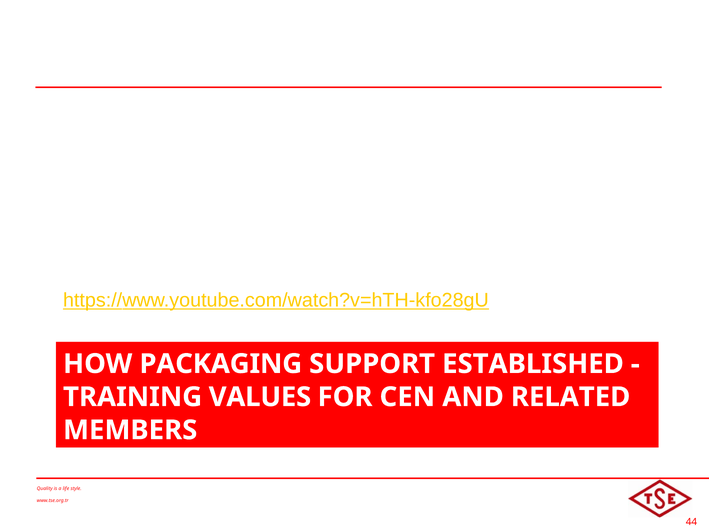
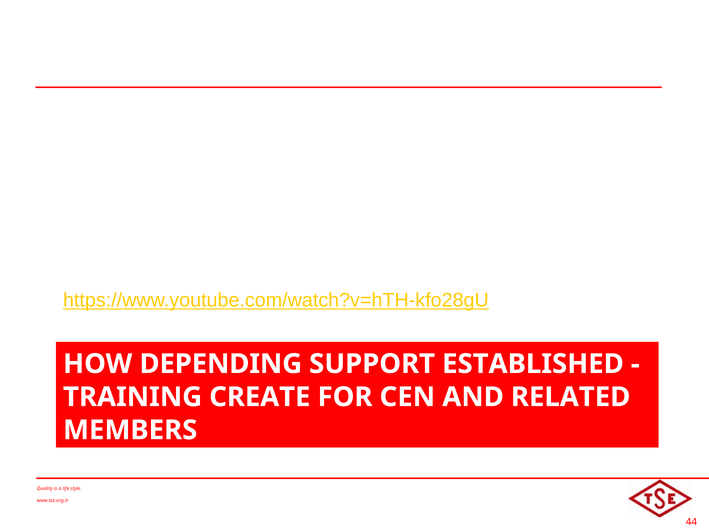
PACKAGING: PACKAGING -> DEPENDING
VALUES: VALUES -> CREATE
